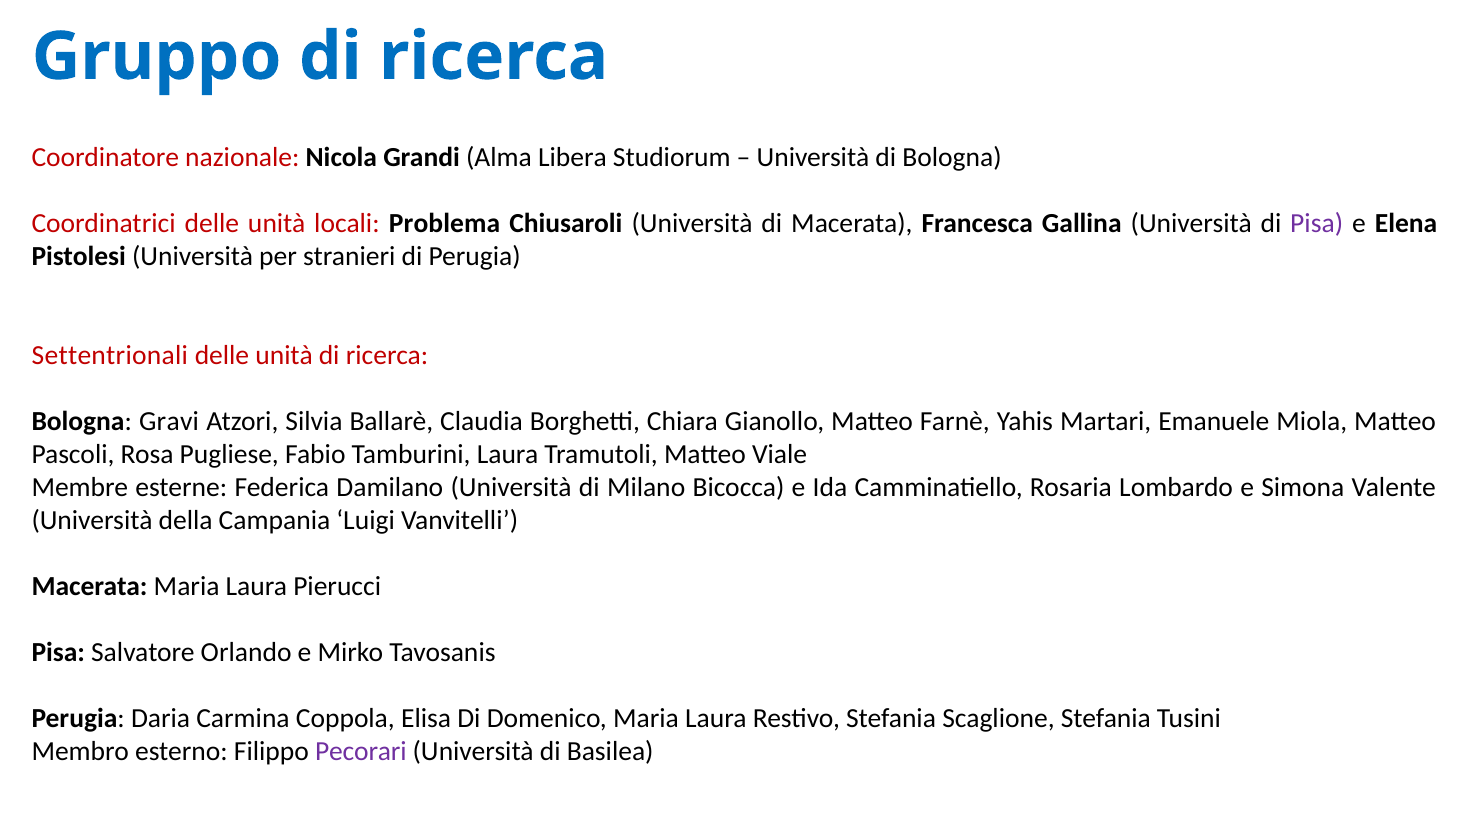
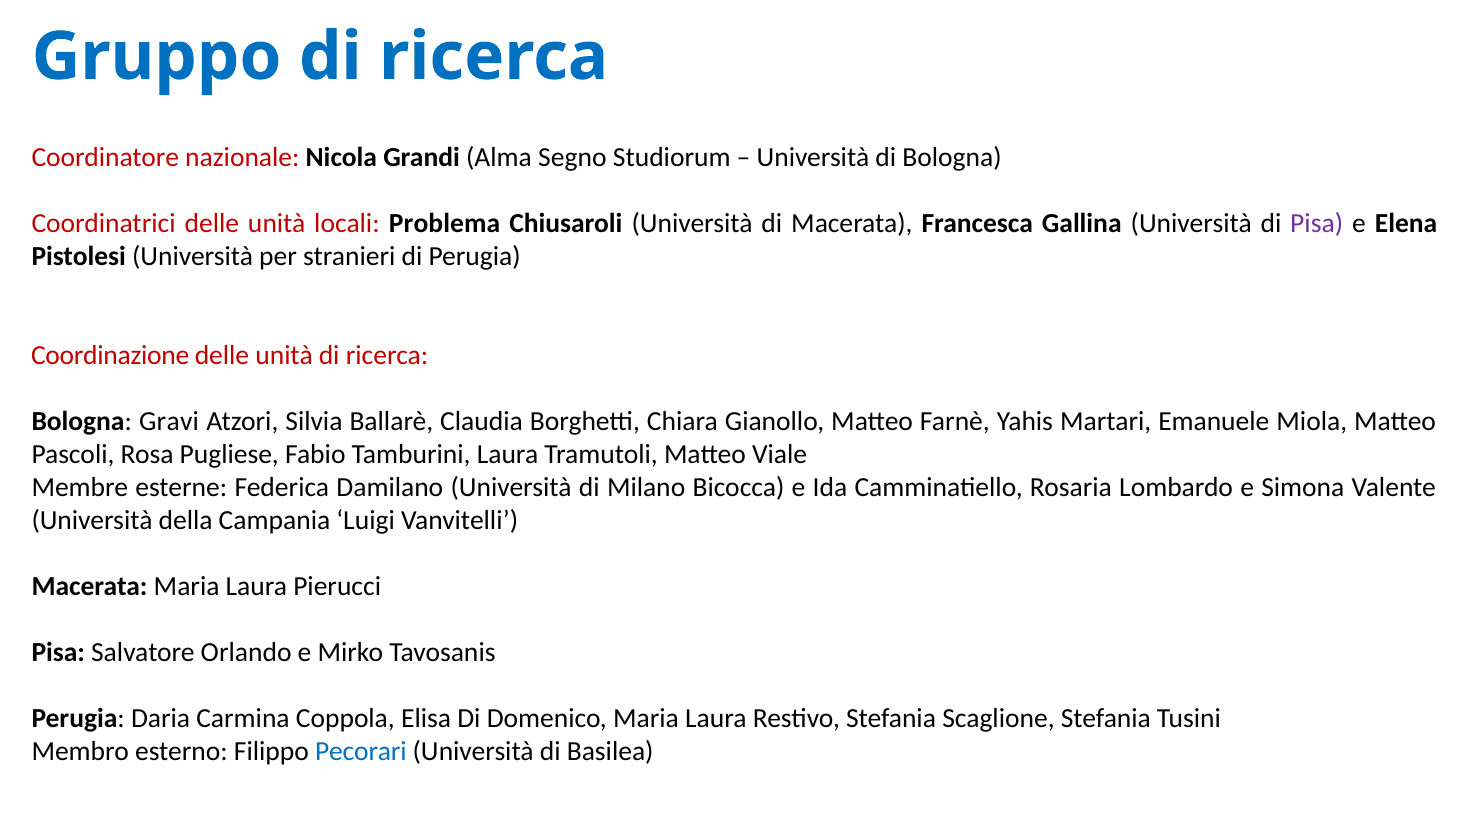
Libera: Libera -> Segno
Settentrionali: Settentrionali -> Coordinazione
Pecorari colour: purple -> blue
